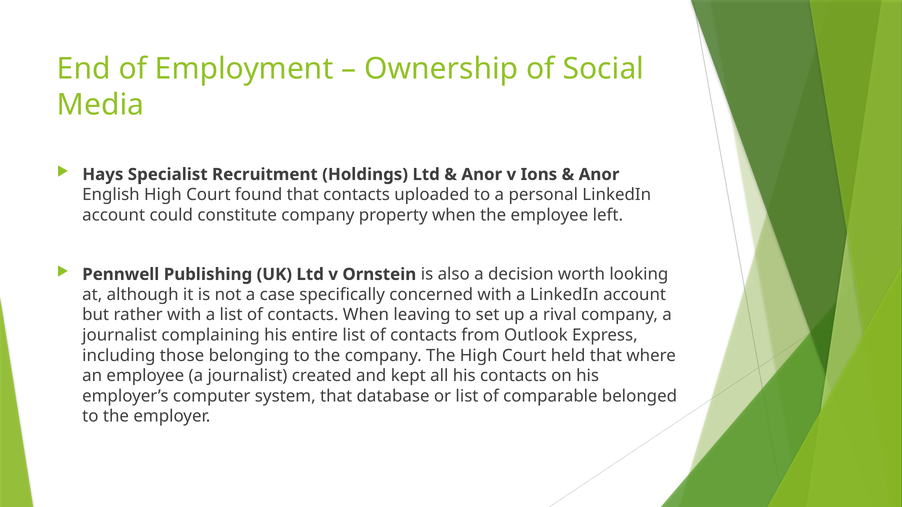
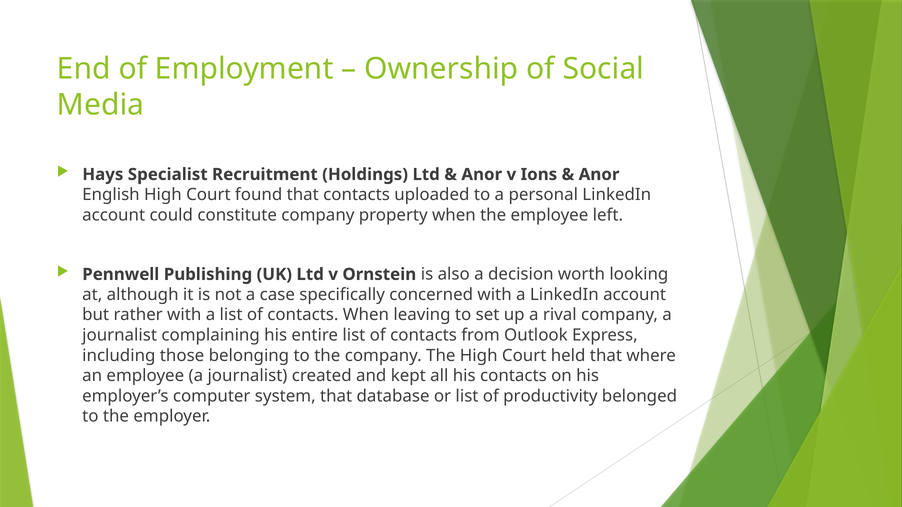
comparable: comparable -> productivity
